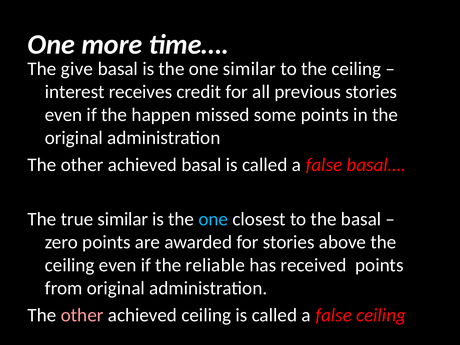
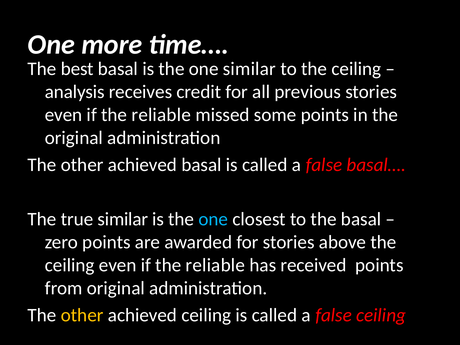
give: give -> best
interest: interest -> analysis
happen at (161, 115): happen -> reliable
other at (82, 315) colour: pink -> yellow
